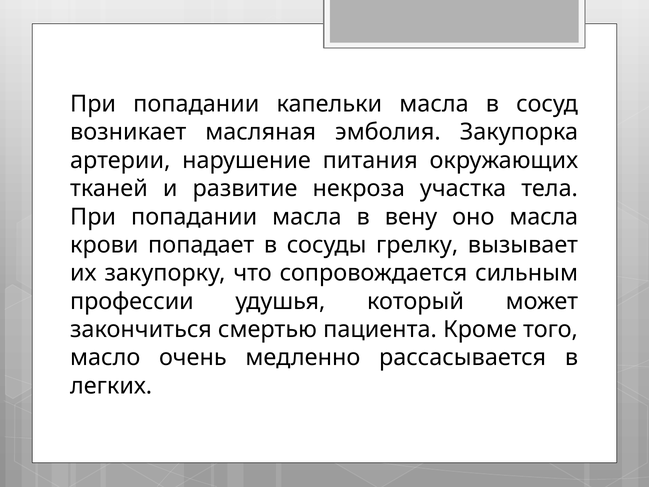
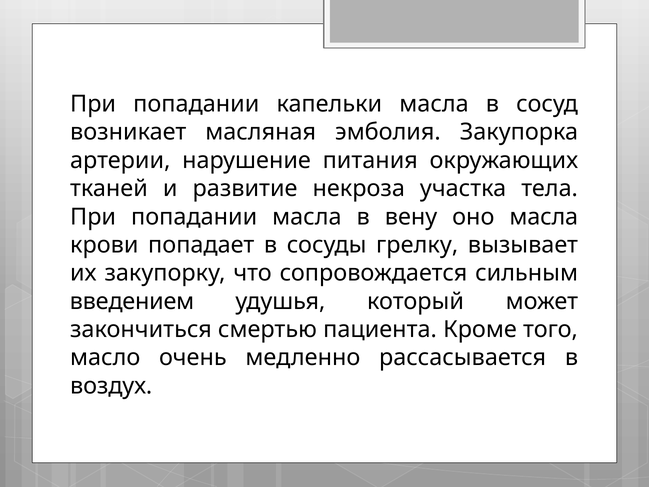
профессии: профессии -> введением
легких: легких -> воздух
